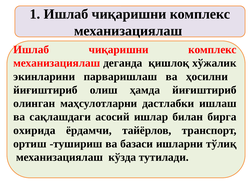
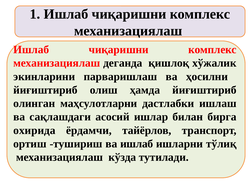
ва базаси: базаси -> ишлаб
